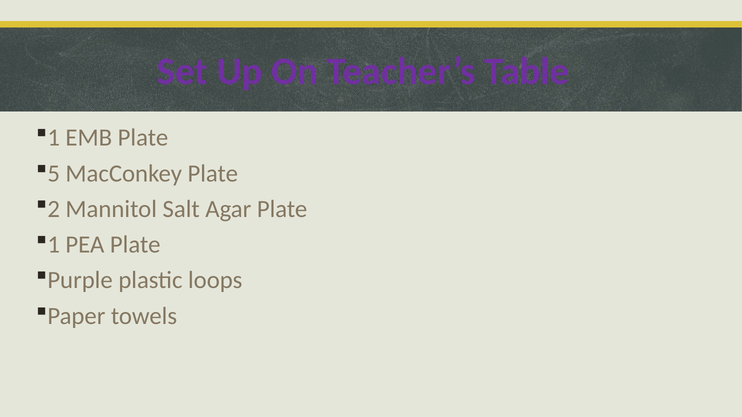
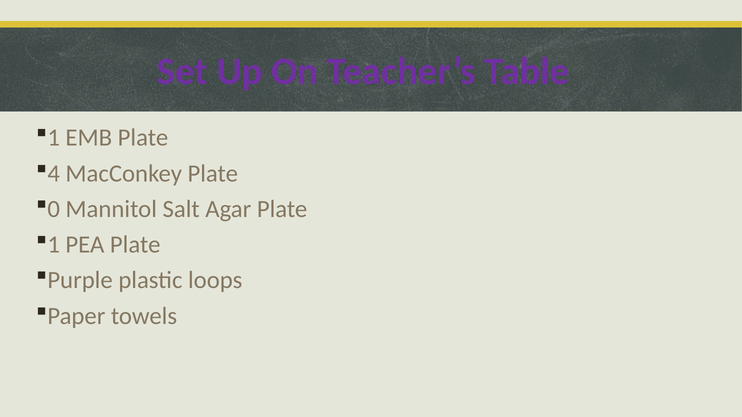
5: 5 -> 4
2: 2 -> 0
